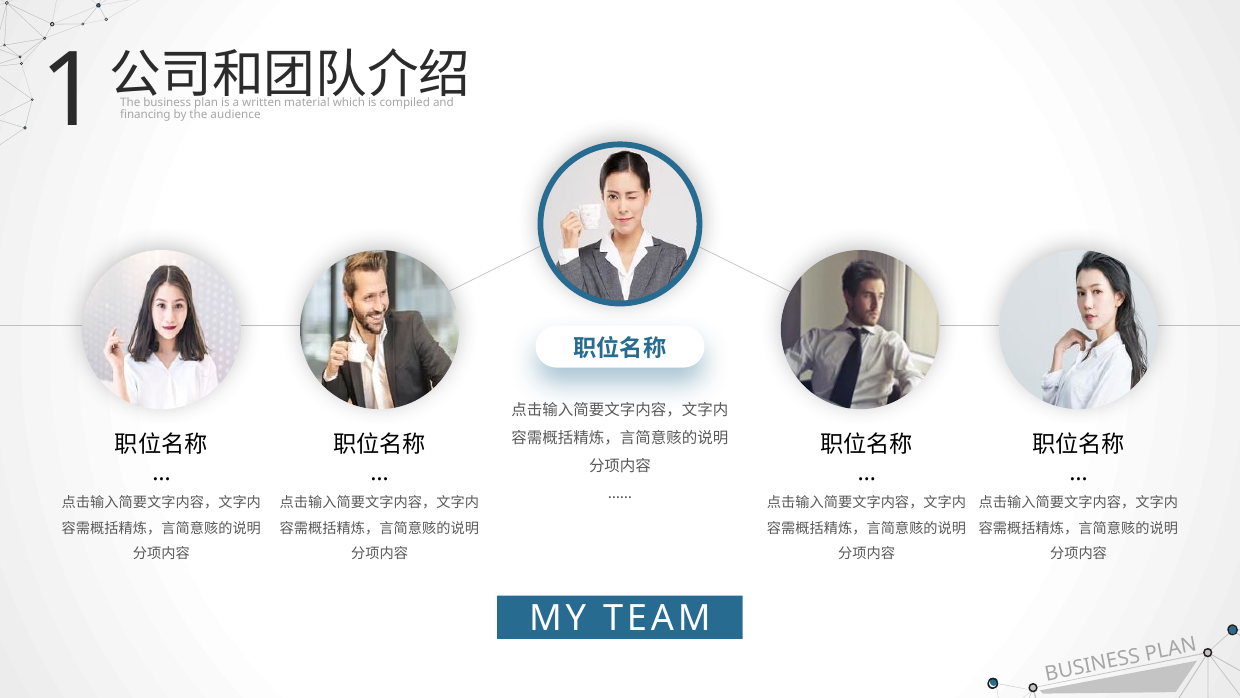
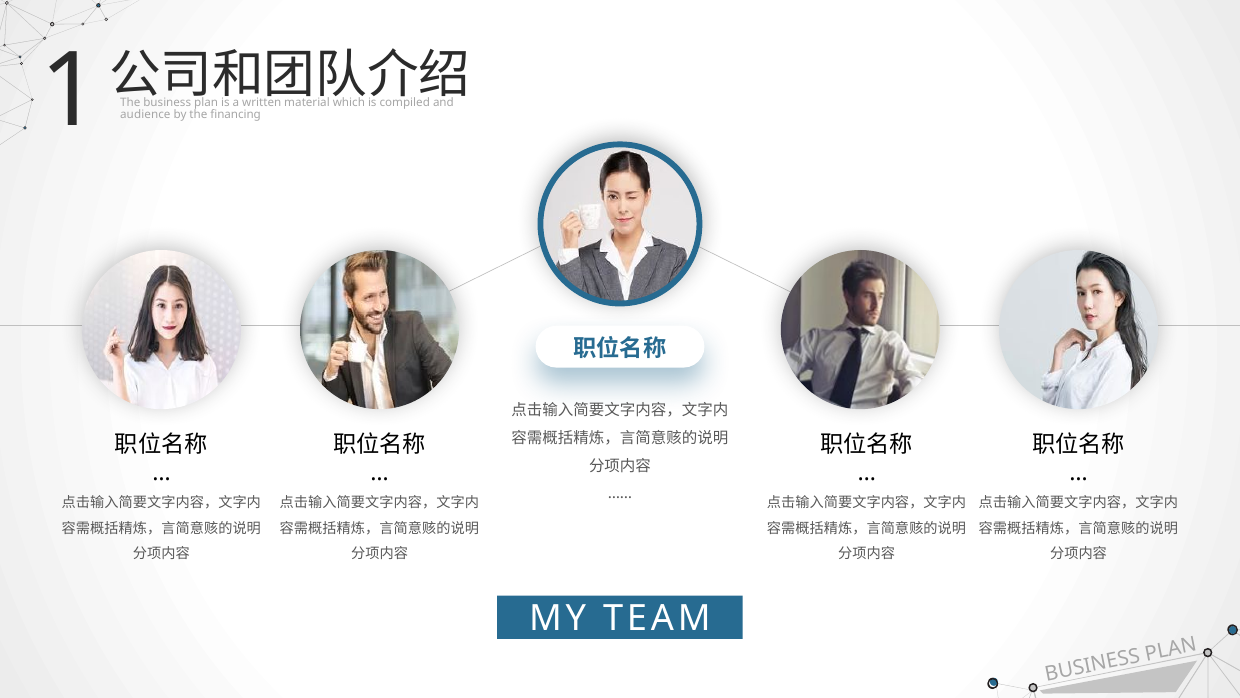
financing: financing -> audience
audience: audience -> financing
